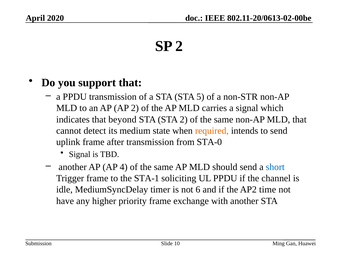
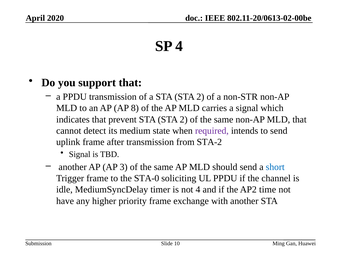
SP 2: 2 -> 4
a STA STA 5: 5 -> 2
AP 2: 2 -> 8
beyond: beyond -> prevent
required colour: orange -> purple
STA-0: STA-0 -> STA-2
4: 4 -> 3
STA-1: STA-1 -> STA-0
not 6: 6 -> 4
